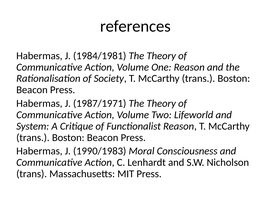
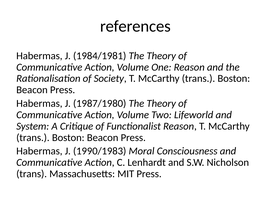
1987/1971: 1987/1971 -> 1987/1980
